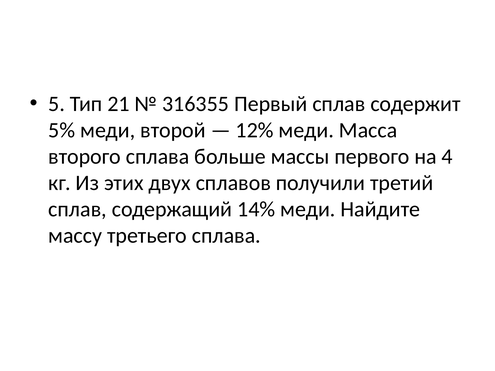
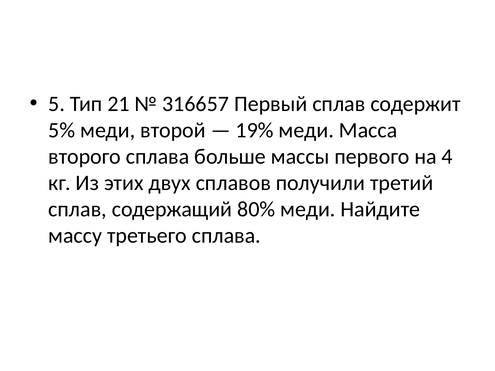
316355: 316355 -> 316657
12%: 12% -> 19%
14%: 14% -> 80%
